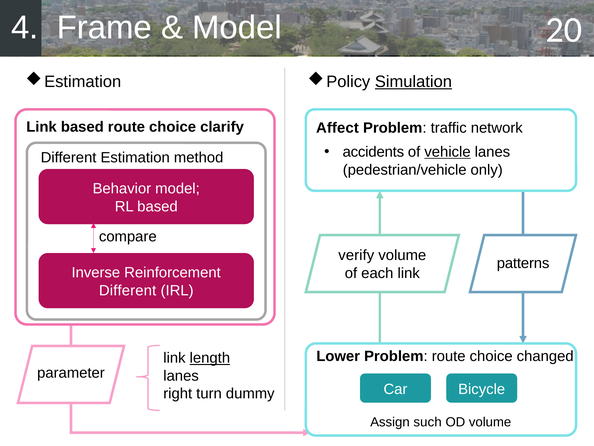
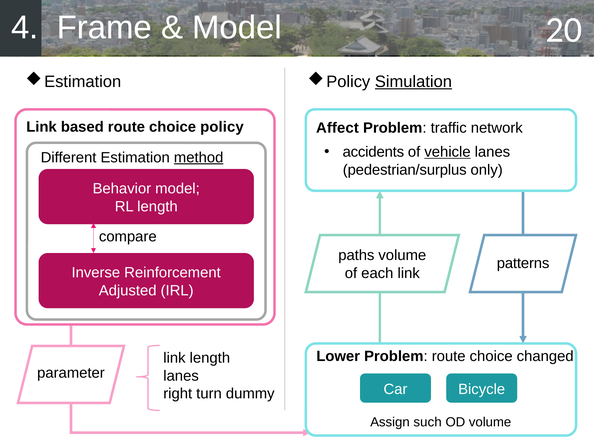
clarify: clarify -> policy
method underline: none -> present
pedestrian/vehicle: pedestrian/vehicle -> pedestrian/surplus
RL based: based -> length
verify: verify -> paths
Different at (128, 290): Different -> Adjusted
length at (210, 358) underline: present -> none
